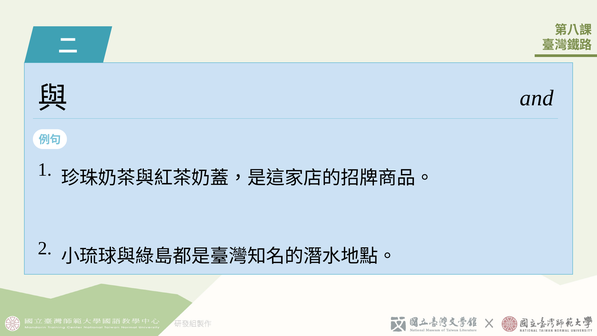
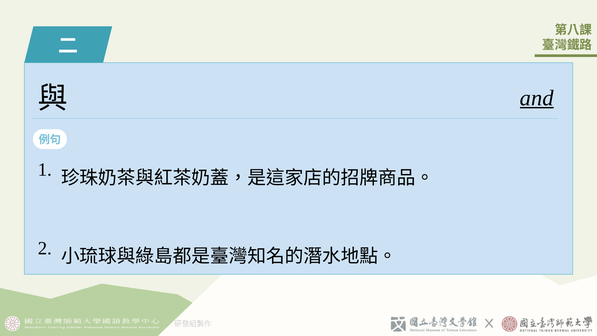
and underline: none -> present
